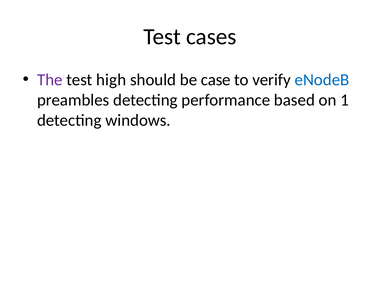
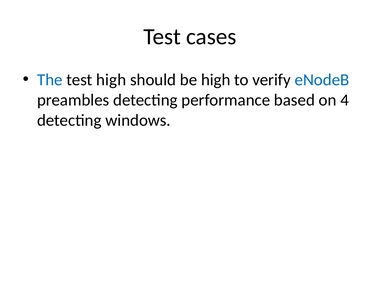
The colour: purple -> blue
be case: case -> high
1: 1 -> 4
